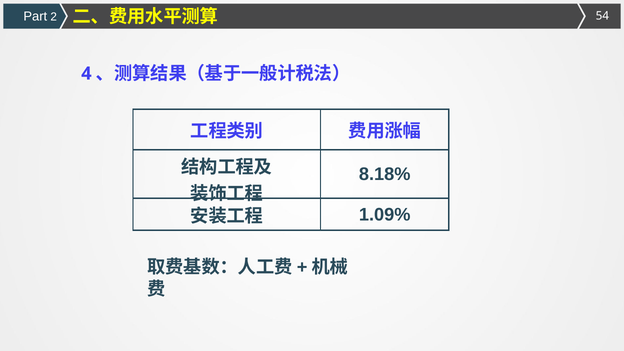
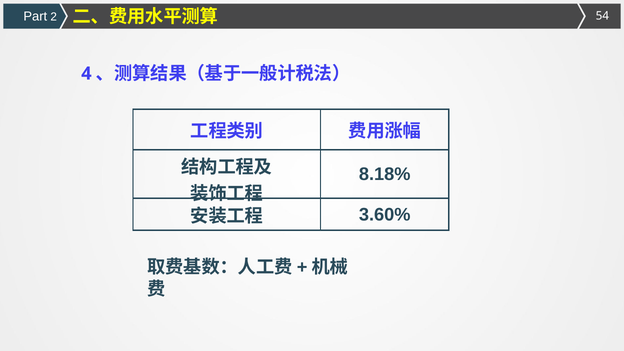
1.09%: 1.09% -> 3.60%
